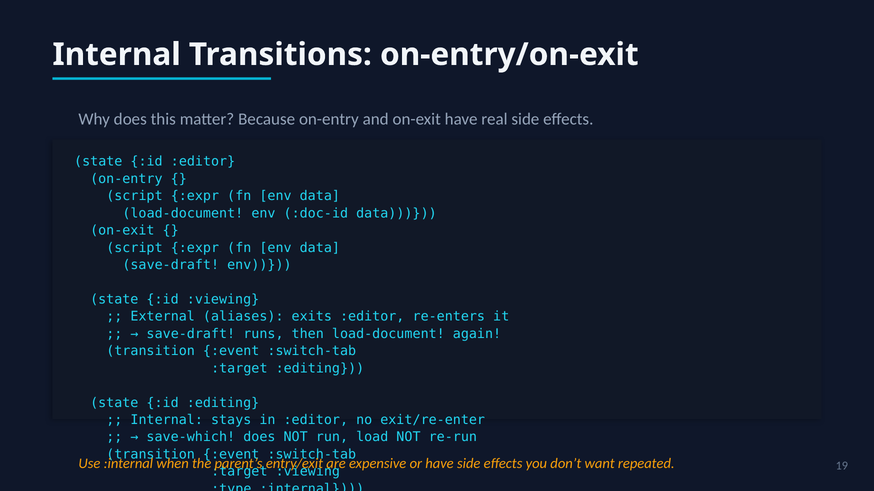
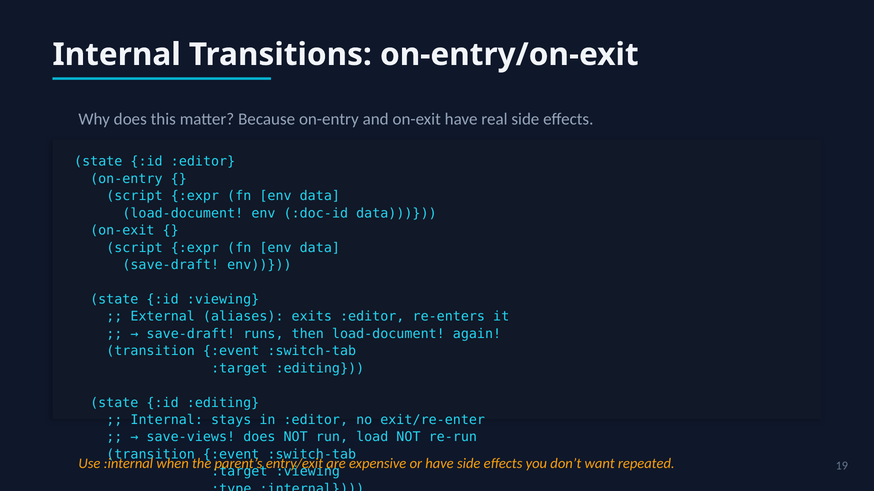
save-which: save-which -> save-views
